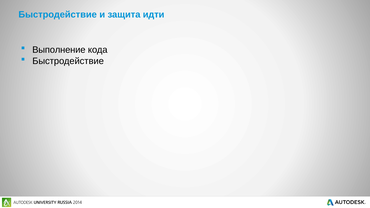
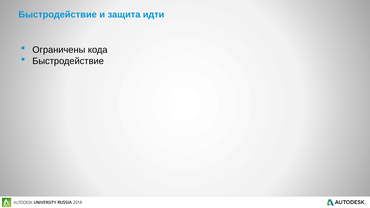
Выполнение: Выполнение -> Ограничены
